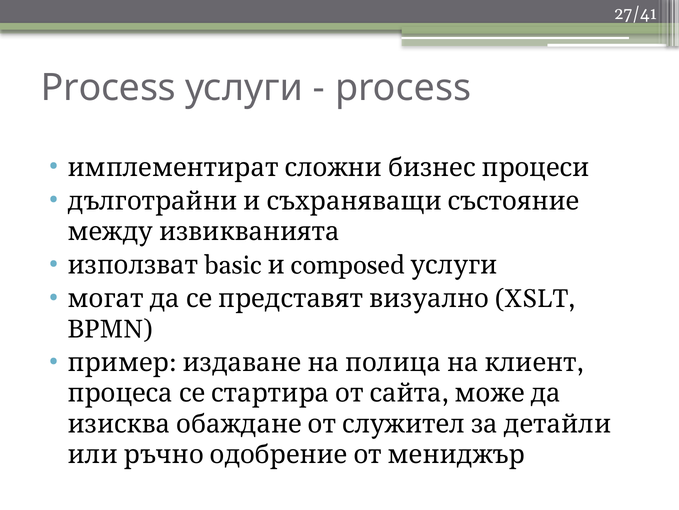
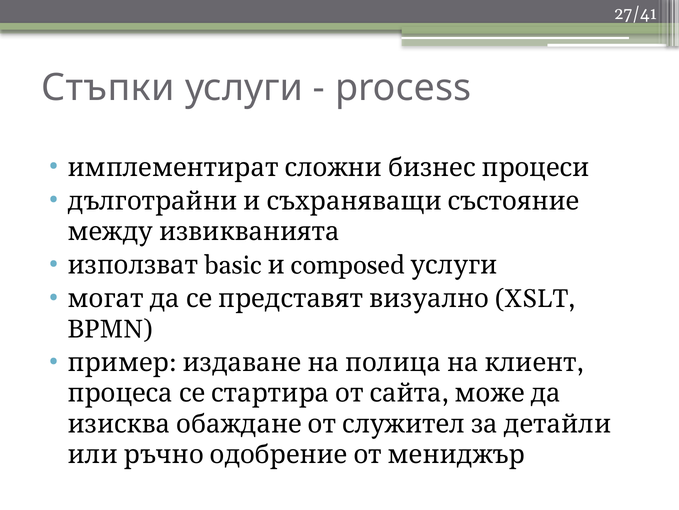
Process at (108, 87): Process -> Стъпки
